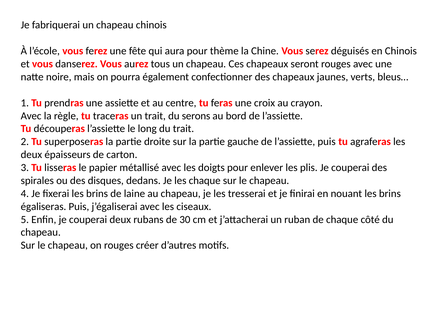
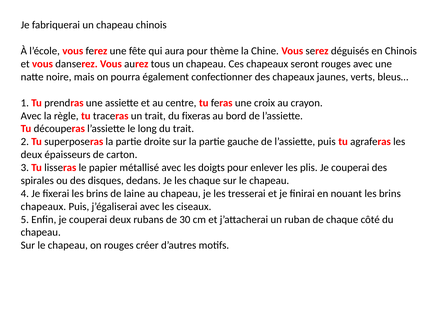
serons: serons -> fixeras
égaliseras at (43, 207): égaliseras -> chapeaux
